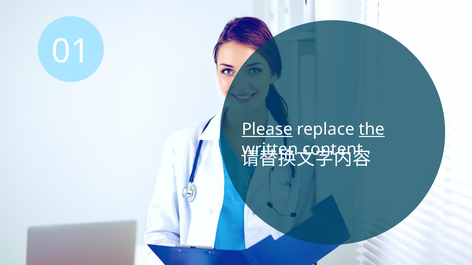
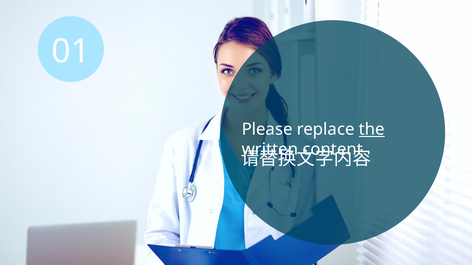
Please underline: present -> none
